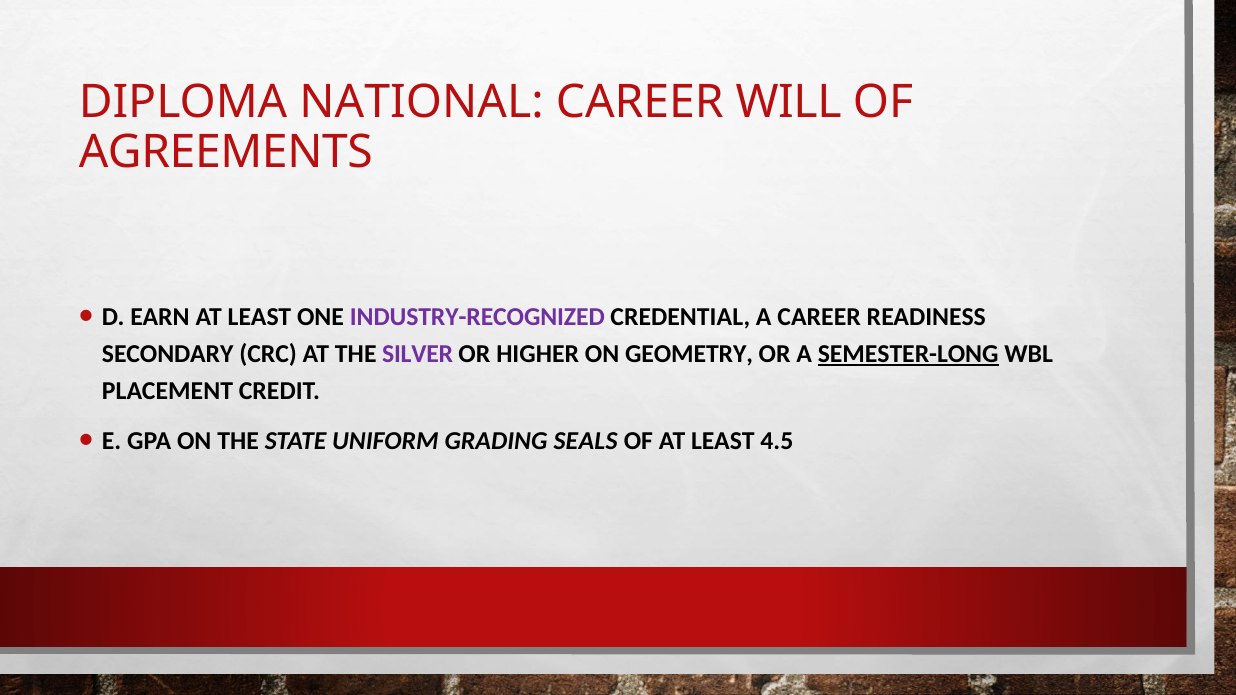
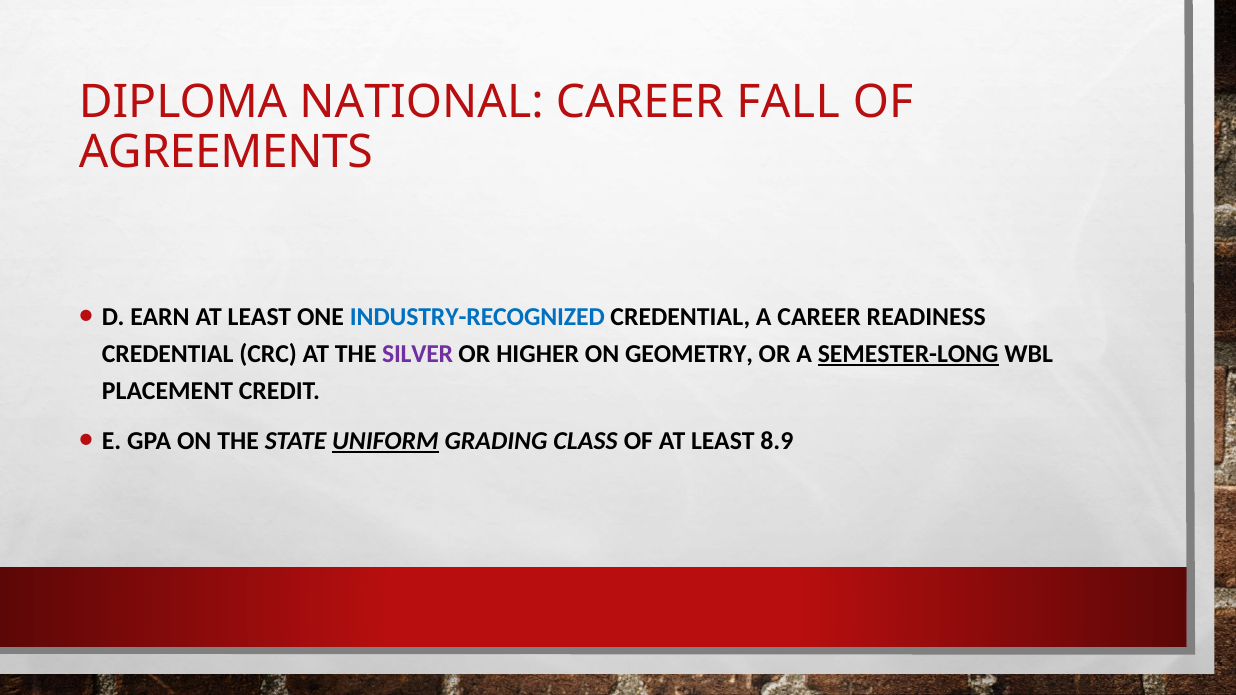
WILL: WILL -> FALL
INDUSTRY-RECOGNIZED colour: purple -> blue
SECONDARY at (168, 354): SECONDARY -> CREDENTIAL
UNIFORM underline: none -> present
SEALS: SEALS -> CLASS
4.5: 4.5 -> 8.9
